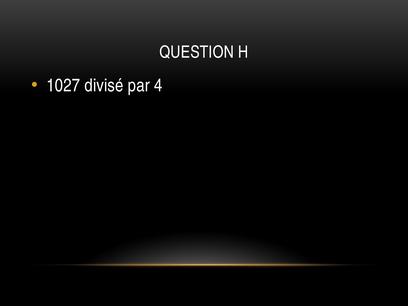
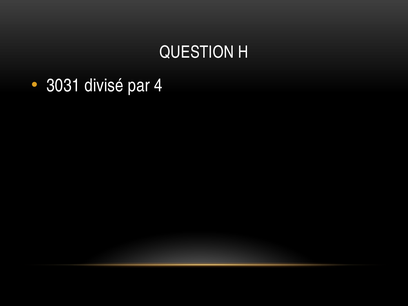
1027: 1027 -> 3031
